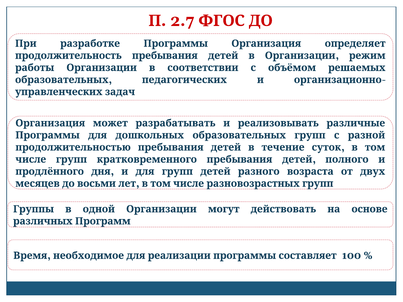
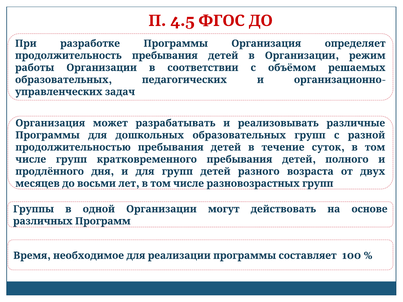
2.7: 2.7 -> 4.5
